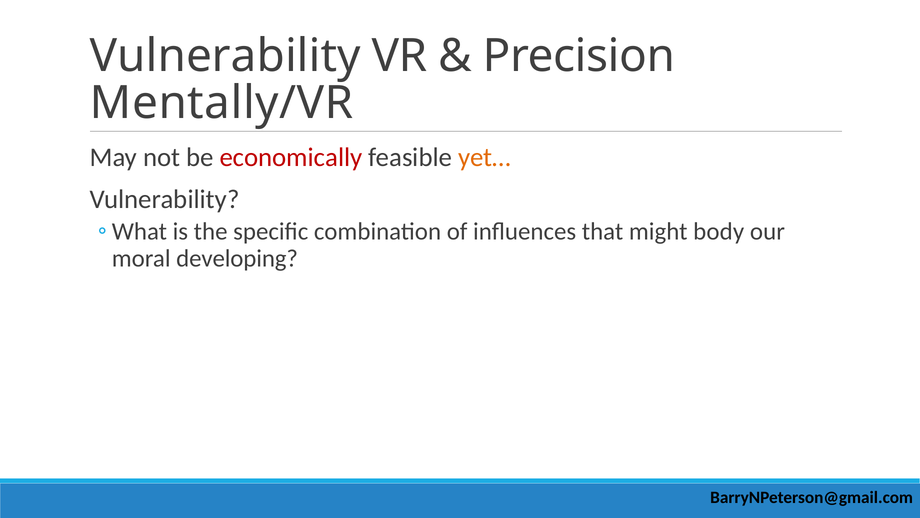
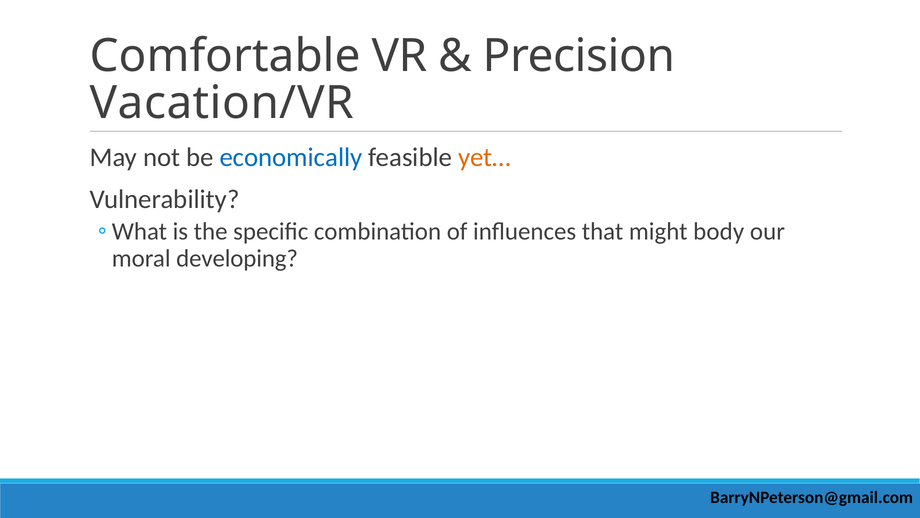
Vulnerability at (225, 56): Vulnerability -> Comfortable
Mentally/VR: Mentally/VR -> Vacation/VR
economically colour: red -> blue
